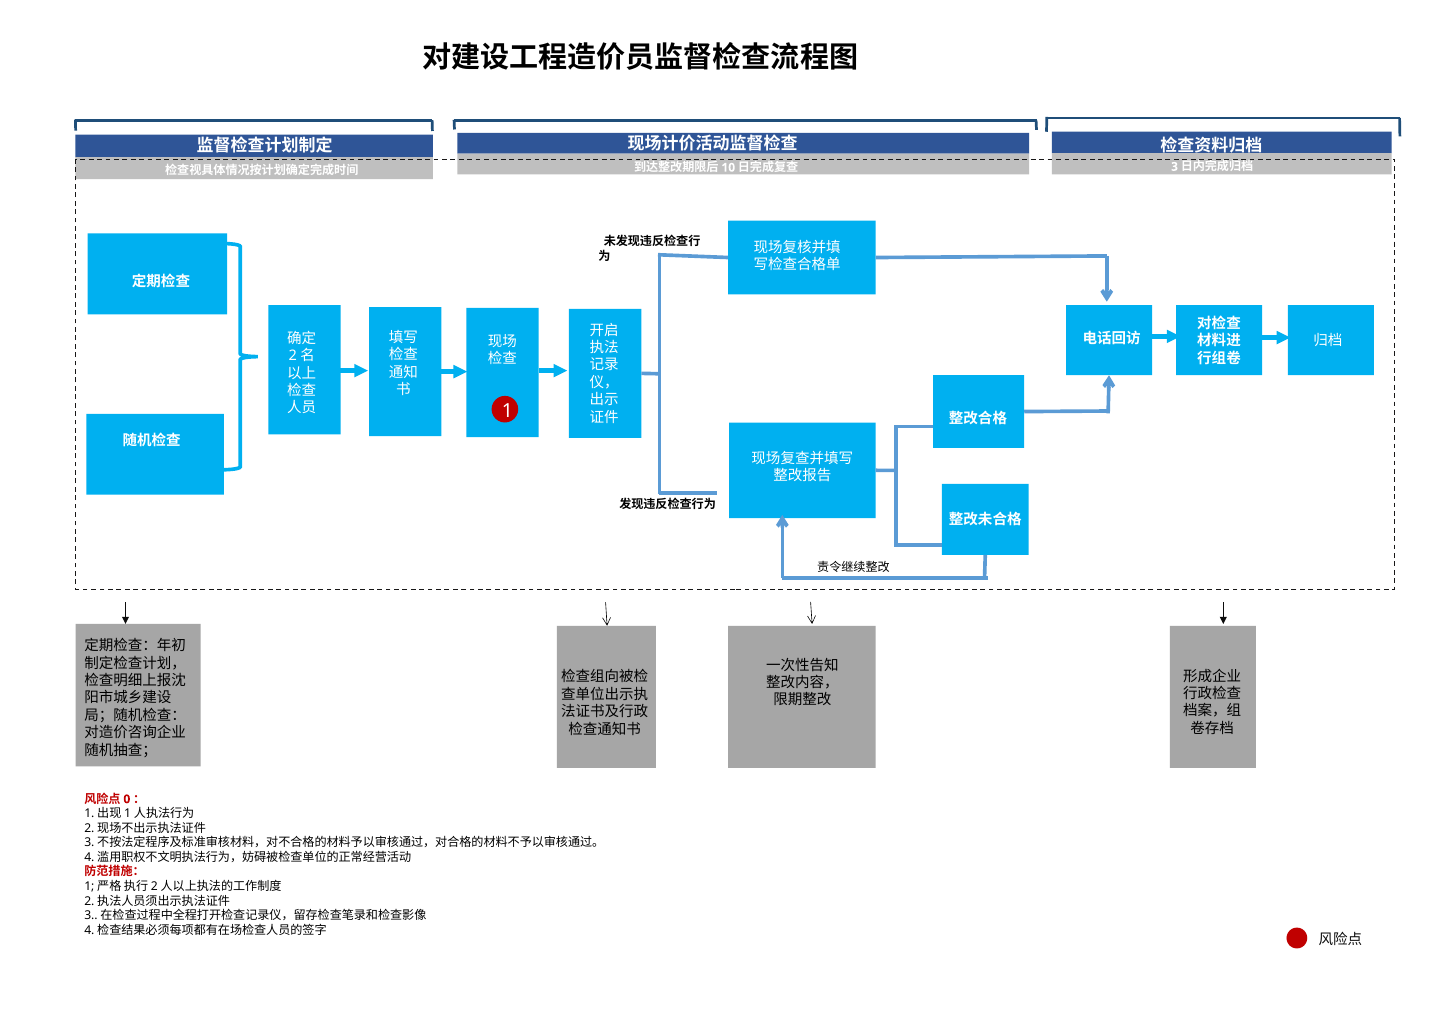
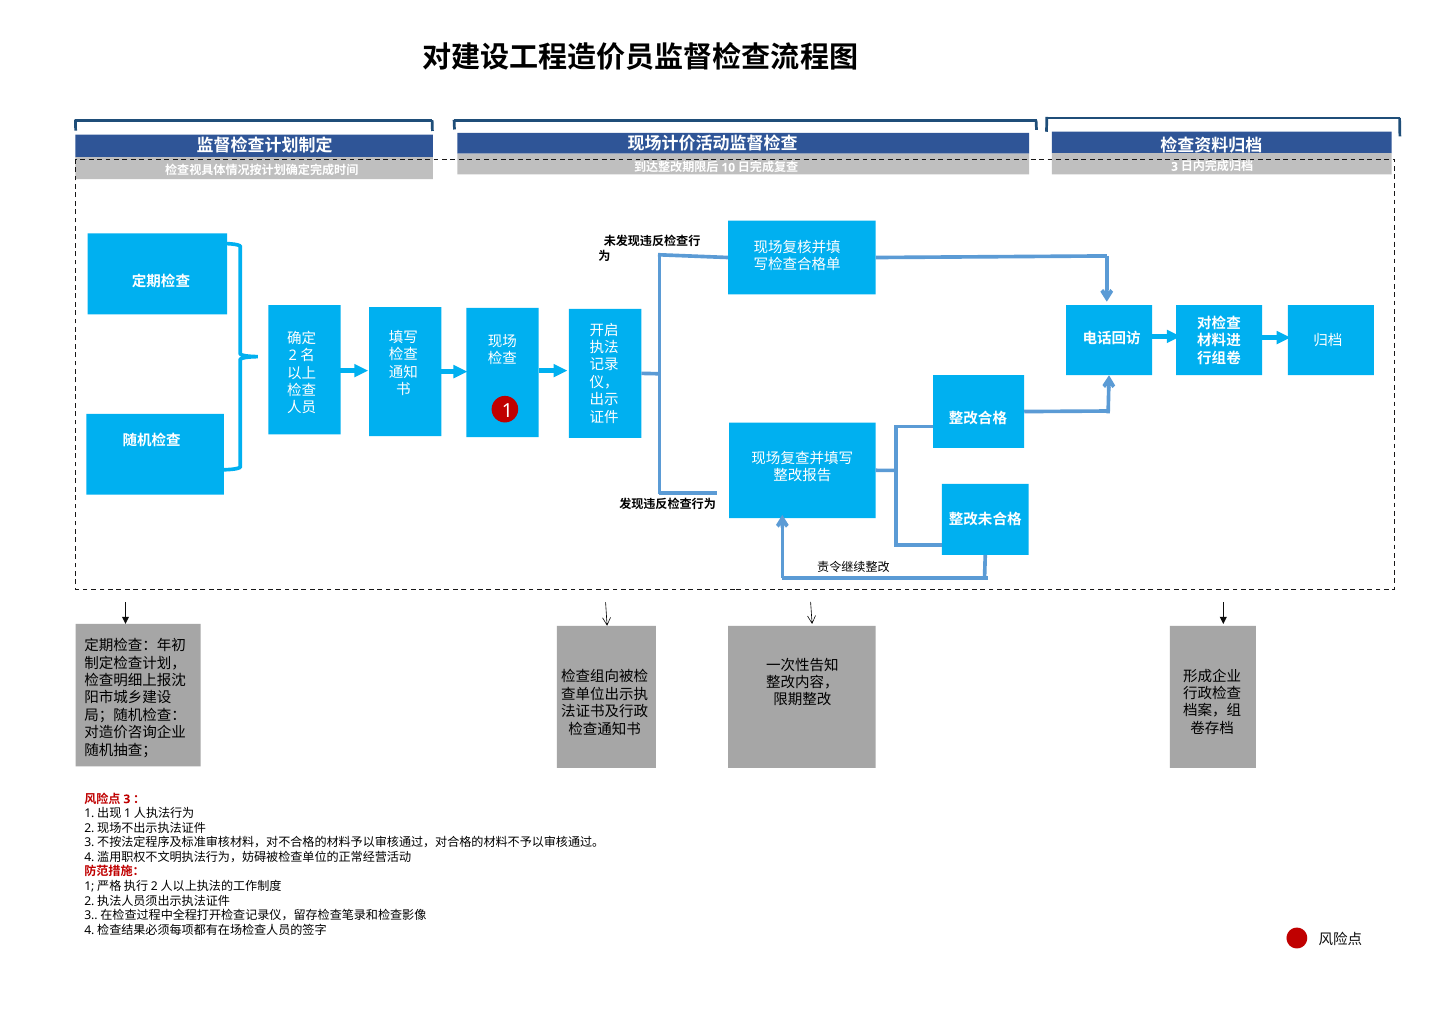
0 at (127, 799): 0 -> 3
